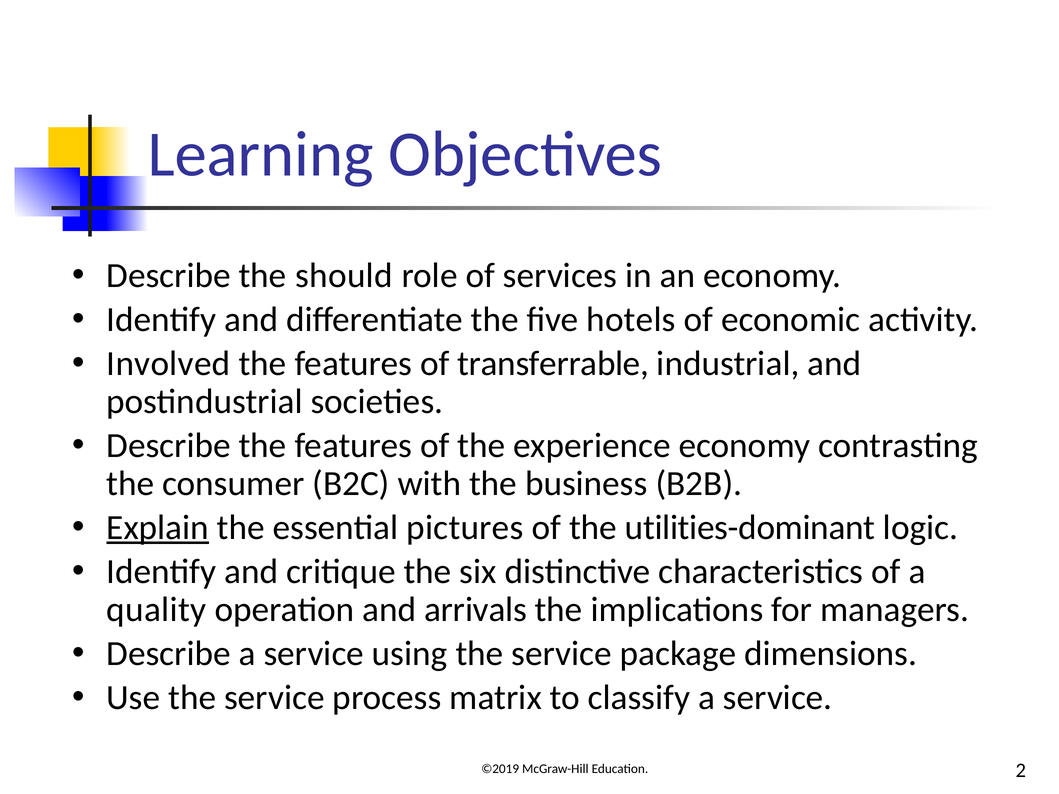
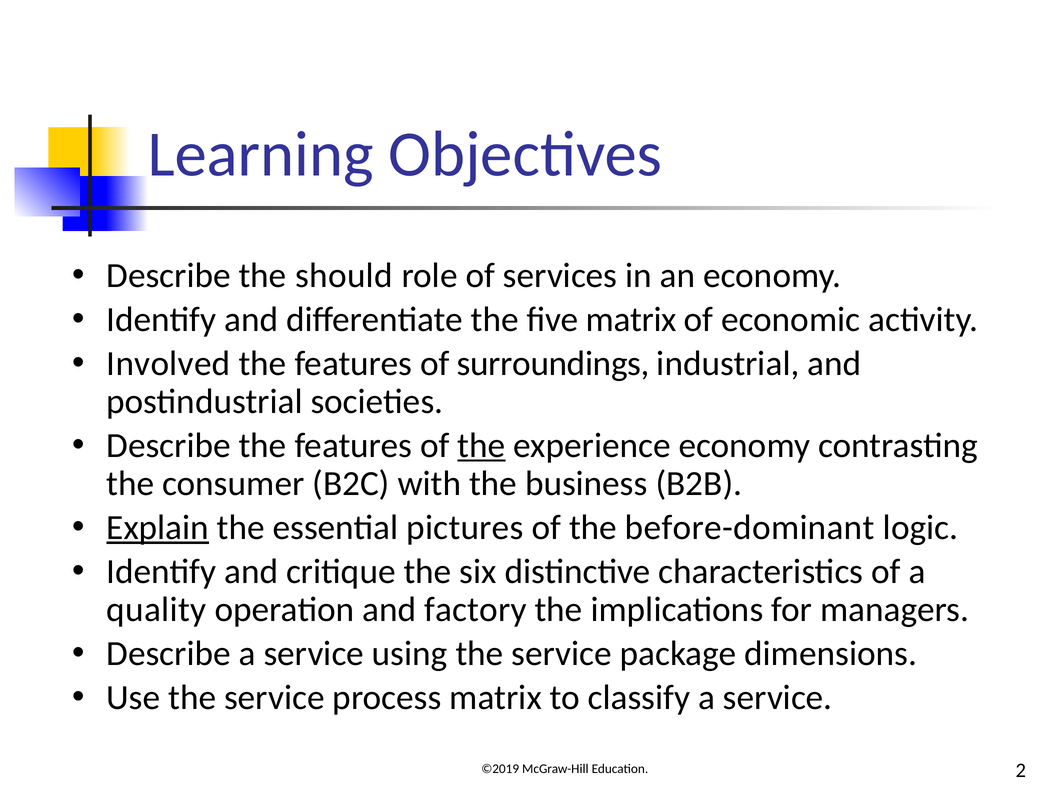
five hotels: hotels -> matrix
transferrable: transferrable -> surroundings
the at (481, 446) underline: none -> present
utilities-dominant: utilities-dominant -> before-dominant
arrivals: arrivals -> factory
